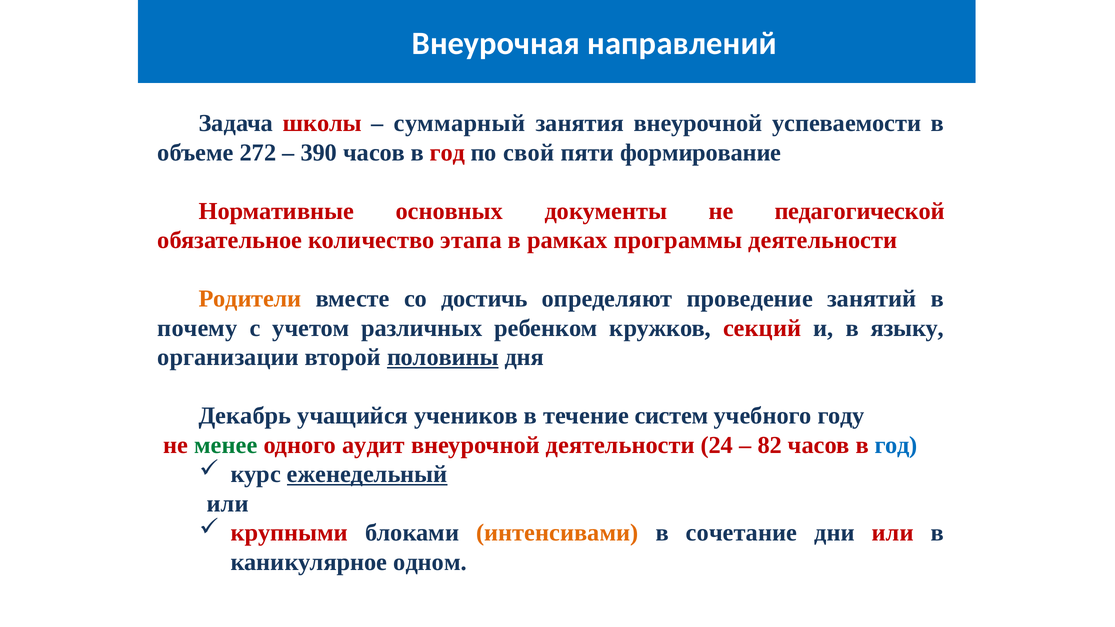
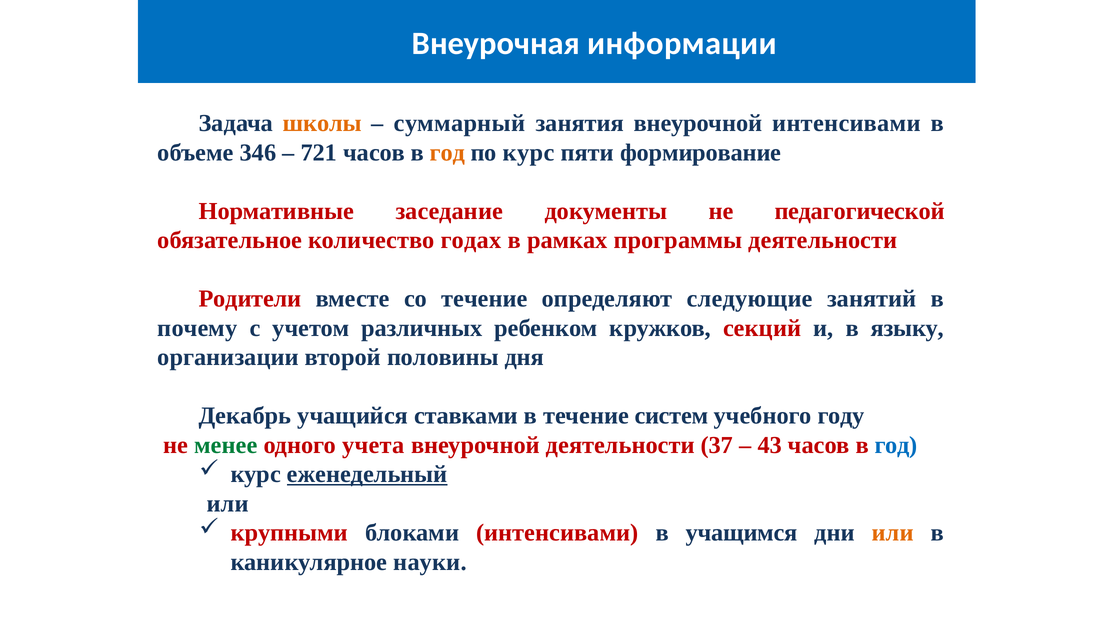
направлений: направлений -> информации
школы colour: red -> orange
внеурочной успеваемости: успеваемости -> интенсивами
272: 272 -> 346
390: 390 -> 721
год at (447, 153) colour: red -> orange
по свой: свой -> курс
основных: основных -> заседание
этапа: этапа -> годах
Родители colour: orange -> red
со достичь: достичь -> течение
проведение: проведение -> следующие
половины underline: present -> none
учеников: учеников -> ставками
аудит: аудит -> учета
24: 24 -> 37
82: 82 -> 43
интенсивами at (557, 533) colour: orange -> red
сочетание: сочетание -> учащимся
или at (893, 533) colour: red -> orange
одном: одном -> науки
